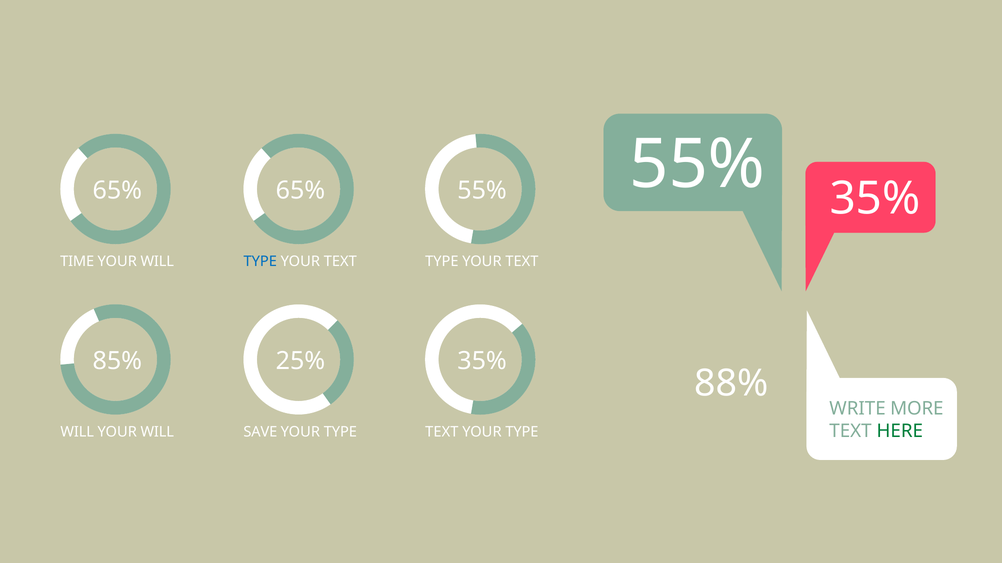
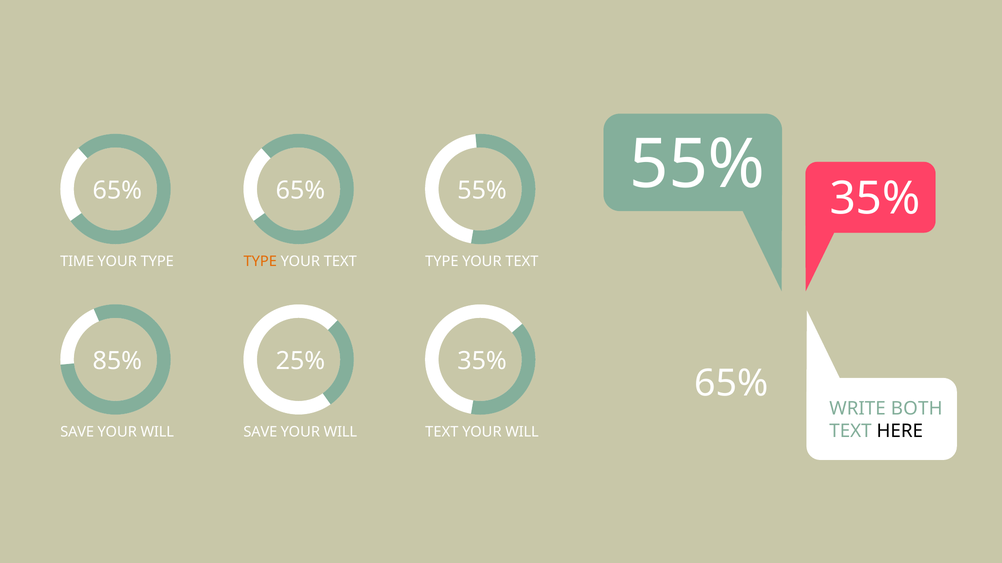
WILL at (157, 262): WILL -> TYPE
TYPE at (260, 262) colour: blue -> orange
88% at (732, 384): 88% -> 65%
MORE: MORE -> BOTH
HERE colour: green -> black
WILL at (77, 432): WILL -> SAVE
TYPE at (340, 432): TYPE -> WILL
TYPE at (522, 432): TYPE -> WILL
